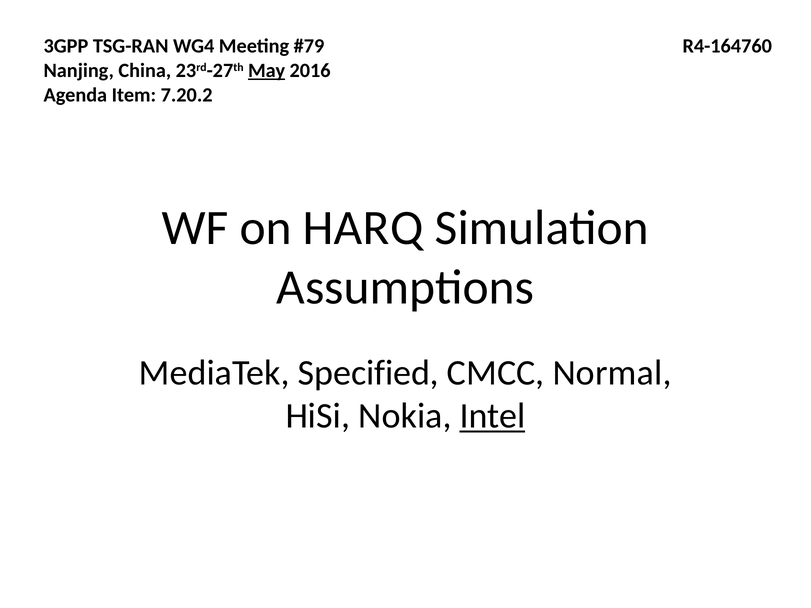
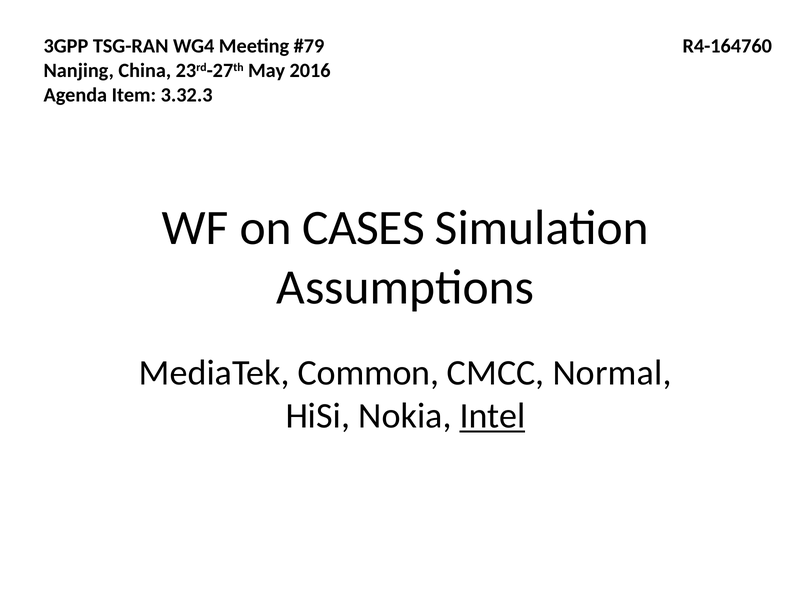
May underline: present -> none
7.20.2: 7.20.2 -> 3.32.3
HARQ: HARQ -> CASES
Specified: Specified -> Common
